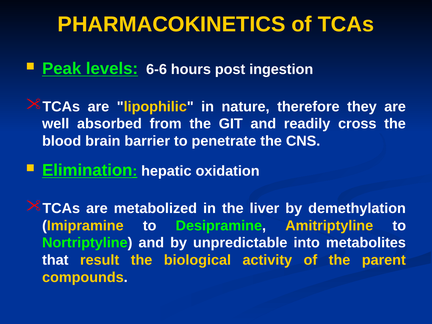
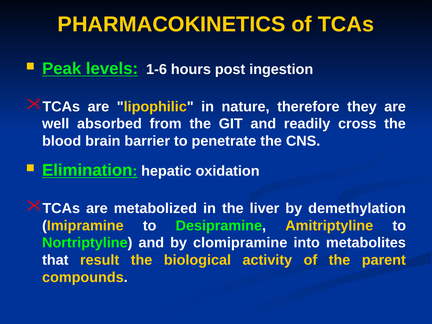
6-6: 6-6 -> 1-6
unpredictable: unpredictable -> clomipramine
